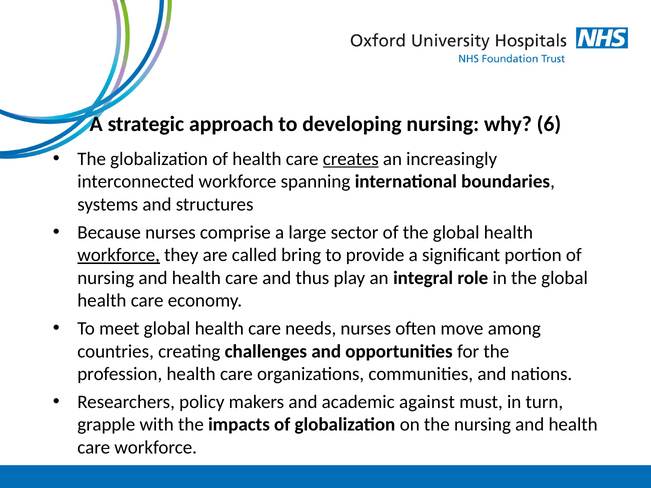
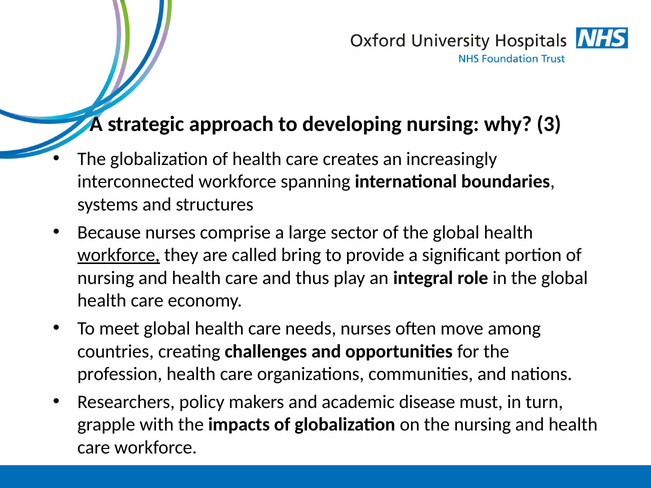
6: 6 -> 3
creates underline: present -> none
against: against -> disease
